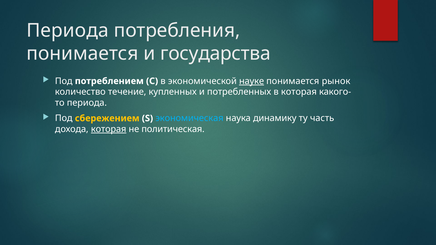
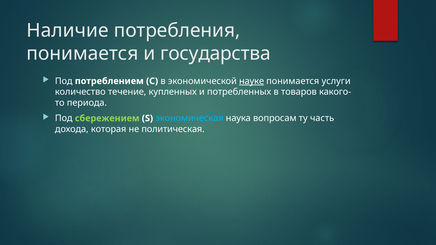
Периода at (68, 31): Периода -> Наличие
рынок: рынок -> услуги
в которая: которая -> товаров
сбережением colour: yellow -> light green
динамику: динамику -> вопросам
которая at (109, 129) underline: present -> none
